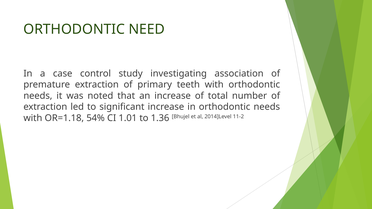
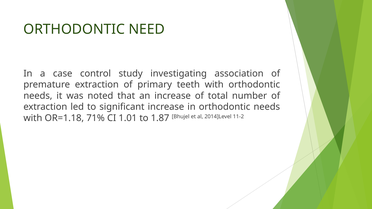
54%: 54% -> 71%
1.36: 1.36 -> 1.87
